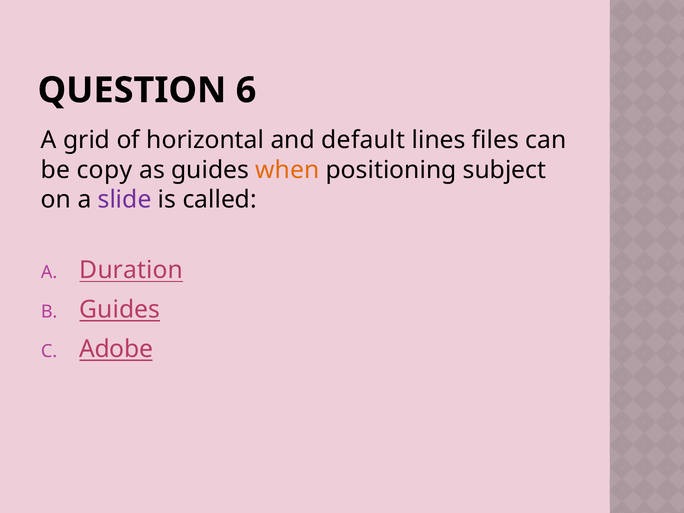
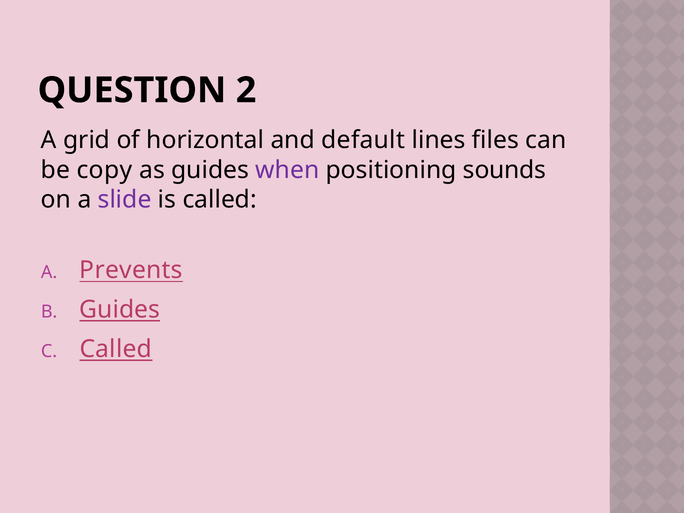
6: 6 -> 2
when colour: orange -> purple
subject: subject -> sounds
Duration: Duration -> Prevents
Adobe at (116, 349): Adobe -> Called
